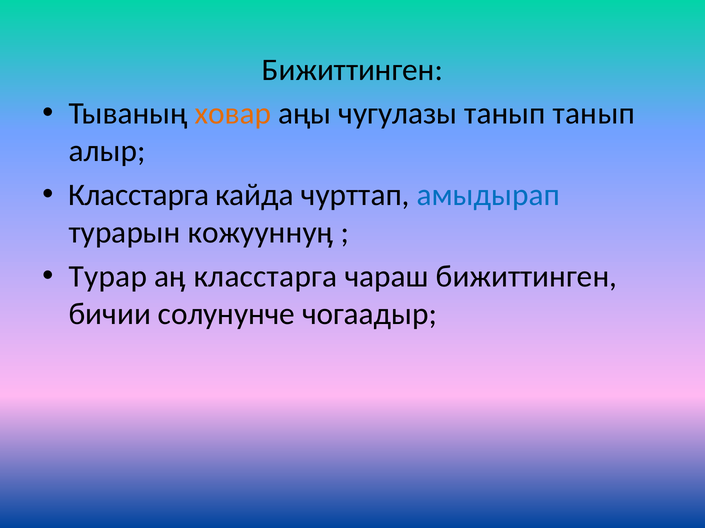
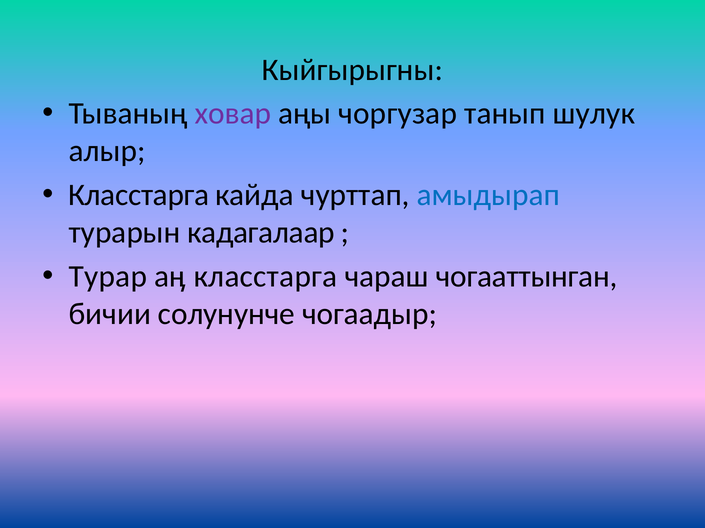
Бижиттинген at (352, 70): Бижиттинген -> Кыйгырыгны
ховар colour: orange -> purple
чугулазы: чугулазы -> чоргузар
танып танып: танып -> шулук
кожууннуӊ: кожууннуӊ -> кадагалаар
чараш бижиттинген: бижиттинген -> чогааттынган
